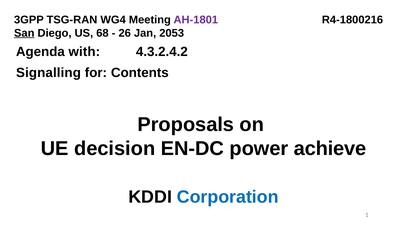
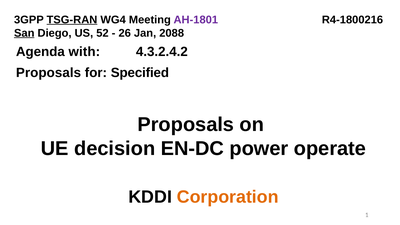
TSG-RAN underline: none -> present
68: 68 -> 52
2053: 2053 -> 2088
Signalling at (48, 73): Signalling -> Proposals
Contents: Contents -> Specified
achieve: achieve -> operate
Corporation colour: blue -> orange
